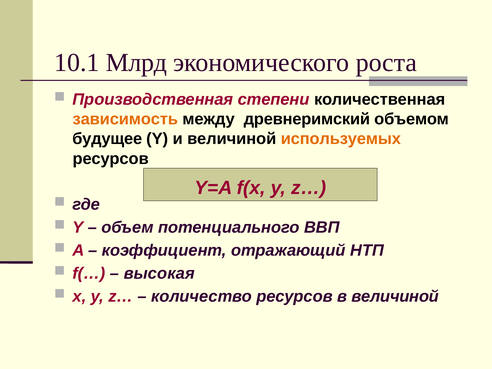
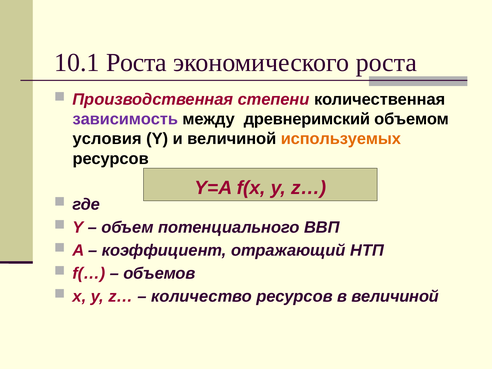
10.1 Млрд: Млрд -> Роста
зависимость colour: orange -> purple
будущее: будущее -> условия
высокая: высокая -> объемов
